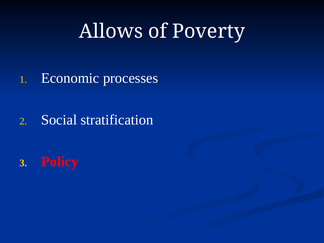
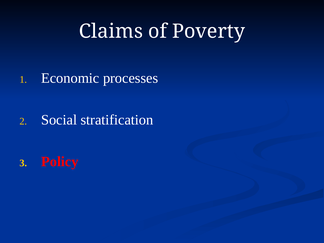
Allows: Allows -> Claims
